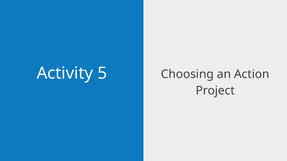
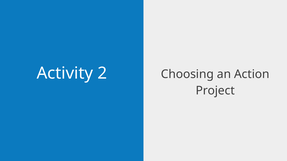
5: 5 -> 2
